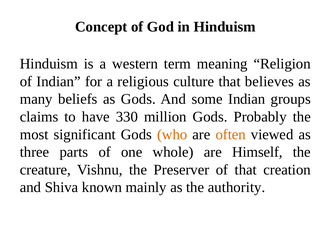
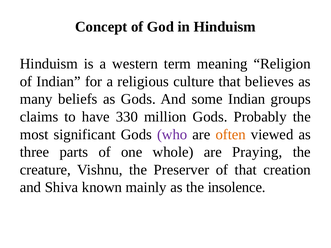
who colour: orange -> purple
Himself: Himself -> Praying
authority: authority -> insolence
